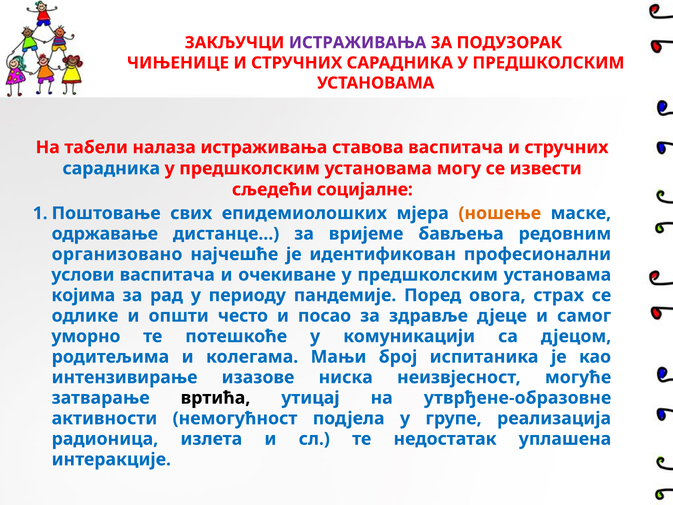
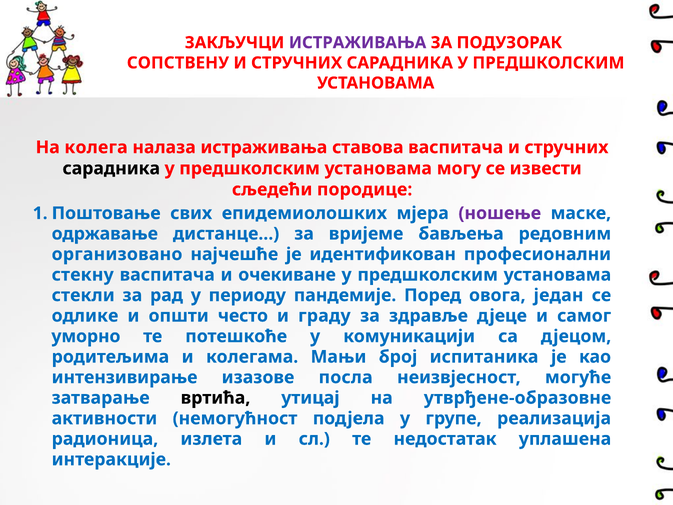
ЧИЊЕНИЦЕ: ЧИЊЕНИЦЕ -> СОПСТВЕНУ
табели: табели -> колега
сарадника at (111, 168) colour: blue -> black
социјалне: социјалне -> породице
ношење colour: orange -> purple
услови: услови -> стекну
којима: којима -> стекли
страх: страх -> један
посао: посао -> граду
ниска: ниска -> посла
